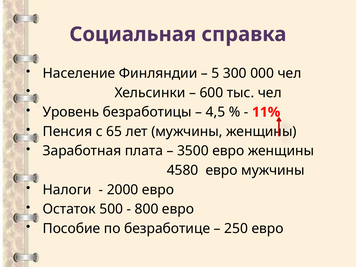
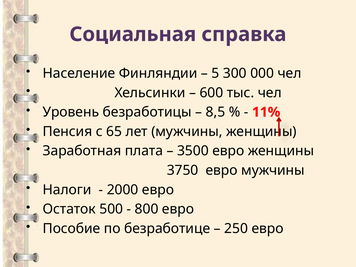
4,5: 4,5 -> 8,5
4580: 4580 -> 3750
